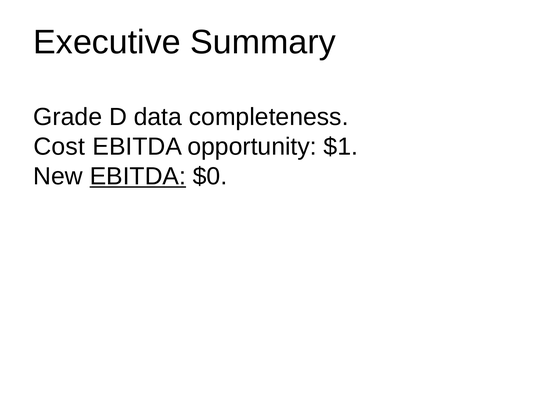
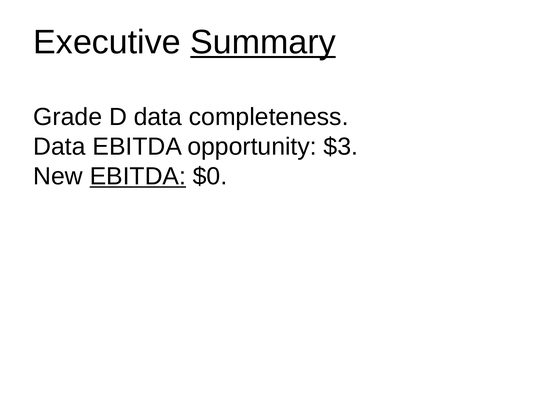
Summary underline: none -> present
Cost at (59, 147): Cost -> Data
$1: $1 -> $3
